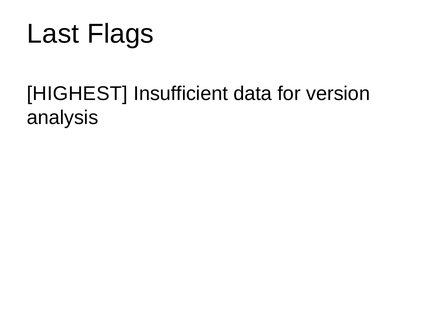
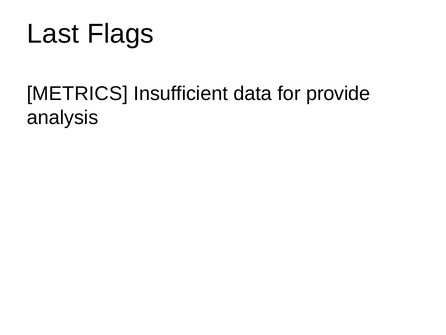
HIGHEST: HIGHEST -> METRICS
version: version -> provide
